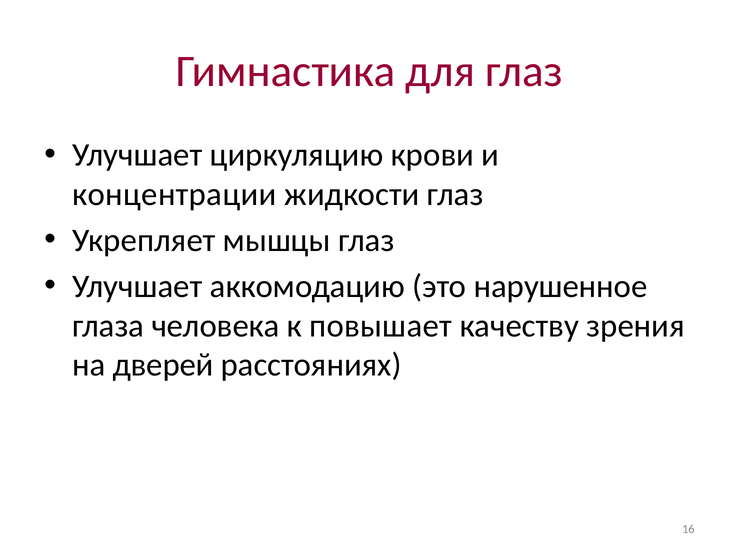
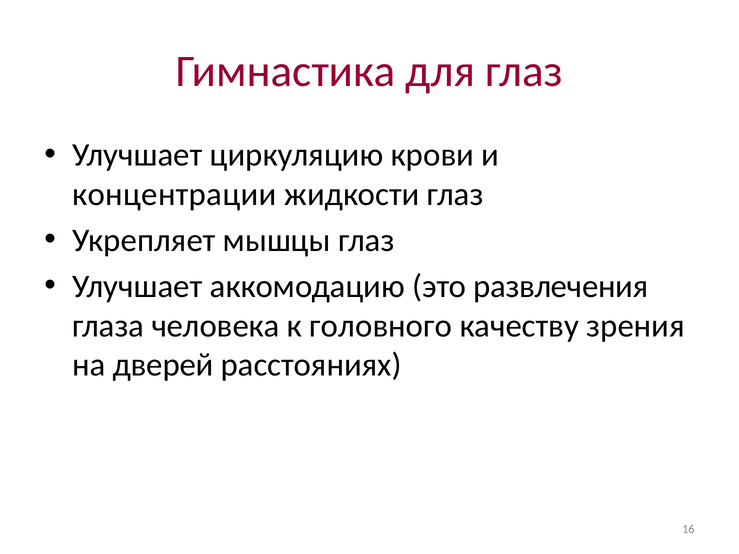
нарушенное: нарушенное -> развлечения
повышает: повышает -> головного
